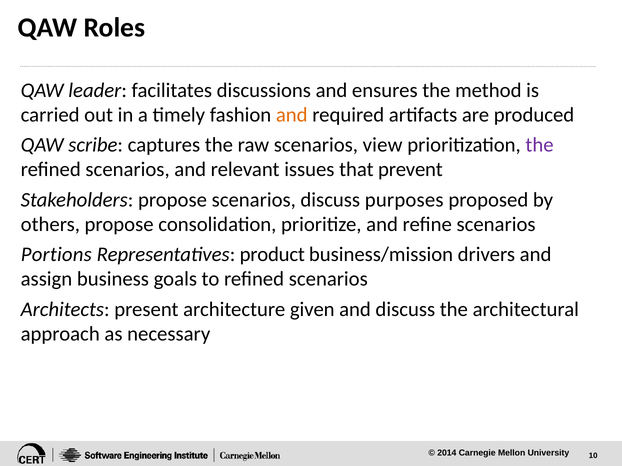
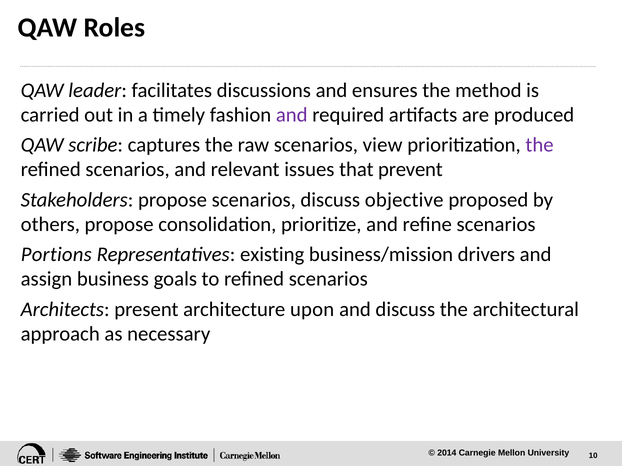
and at (292, 115) colour: orange -> purple
purposes: purposes -> objective
product: product -> existing
given: given -> upon
